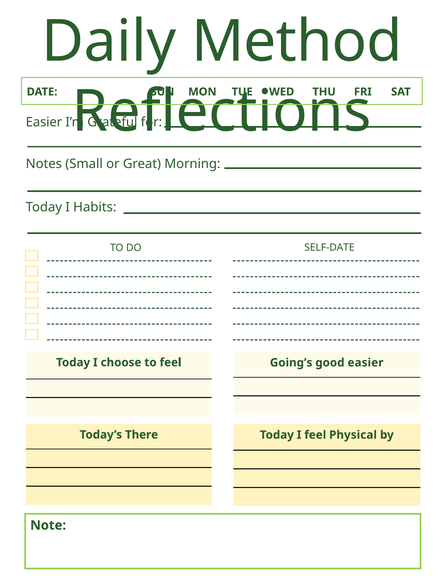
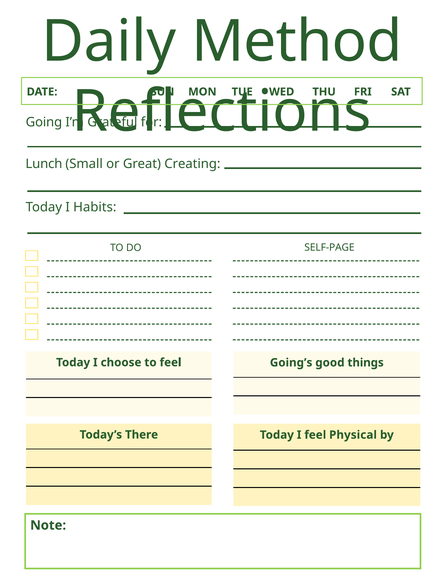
Easier at (44, 122): Easier -> Going
Notes: Notes -> Lunch
Morning: Morning -> Creating
SELF-DATE: SELF-DATE -> SELF-PAGE
good easier: easier -> things
